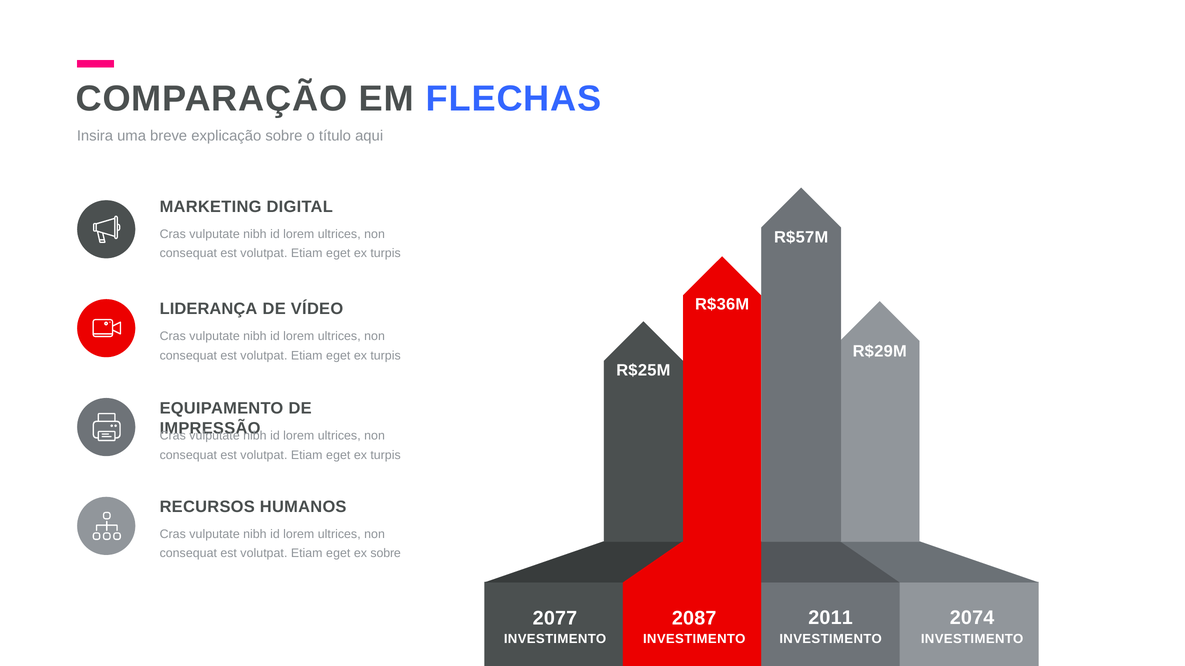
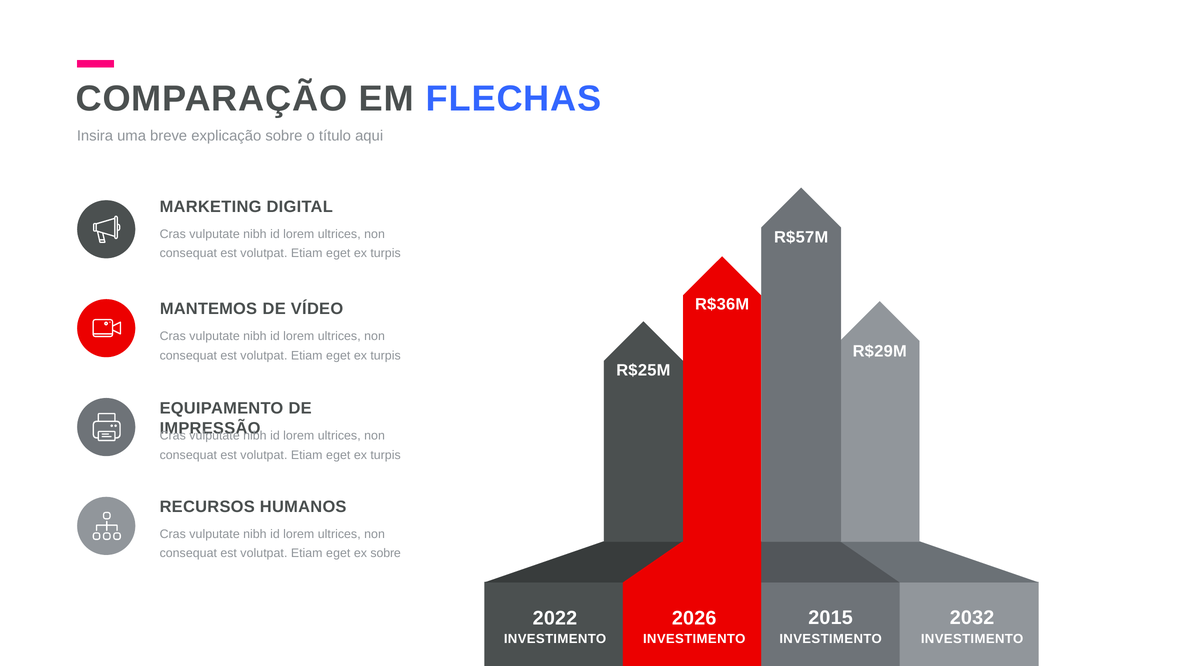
LIDERANÇA: LIDERANÇA -> MANTEMOS
2011: 2011 -> 2015
2074: 2074 -> 2032
2077: 2077 -> 2022
2087: 2087 -> 2026
